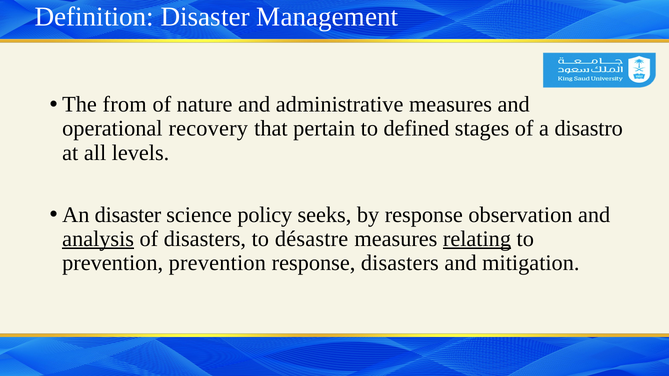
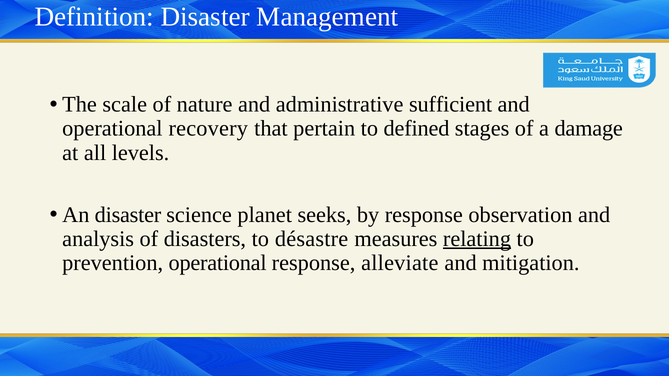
from: from -> scale
administrative measures: measures -> sufficient
disastro: disastro -> damage
policy: policy -> planet
analysis underline: present -> none
prevention prevention: prevention -> operational
response disasters: disasters -> alleviate
